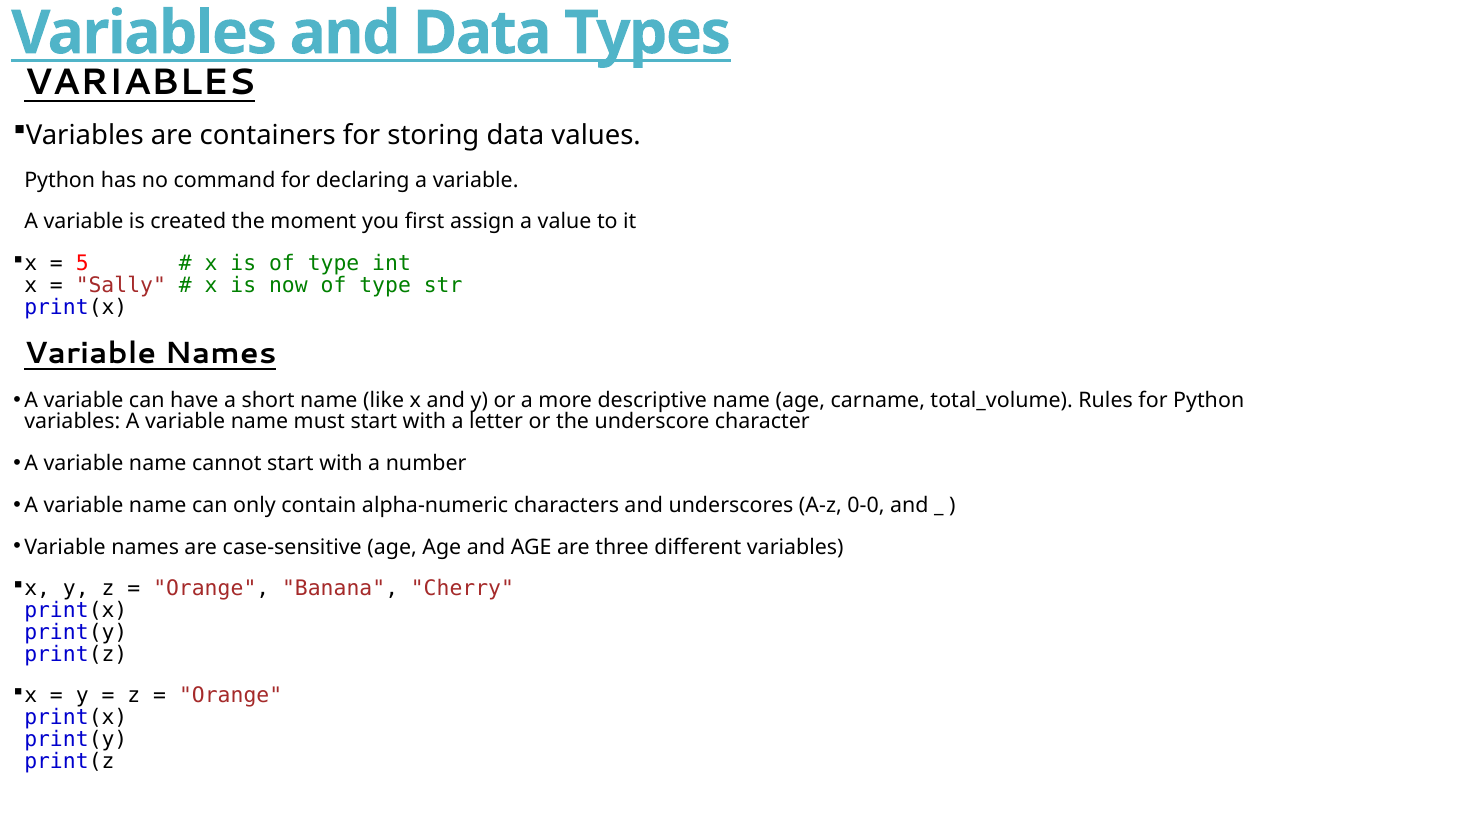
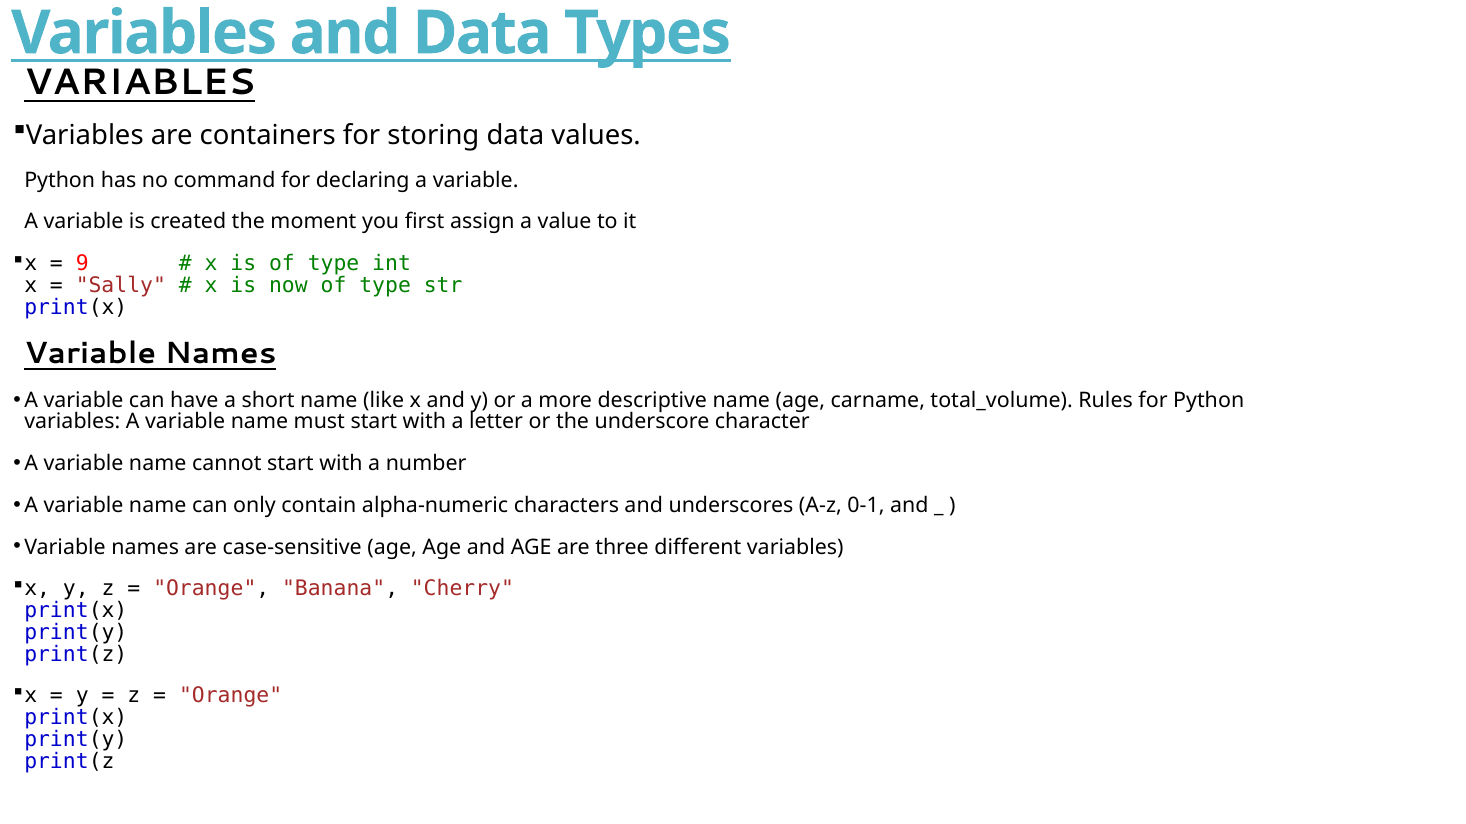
5: 5 -> 9
0-0: 0-0 -> 0-1
